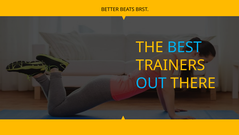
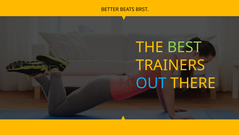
BEST colour: light blue -> light green
